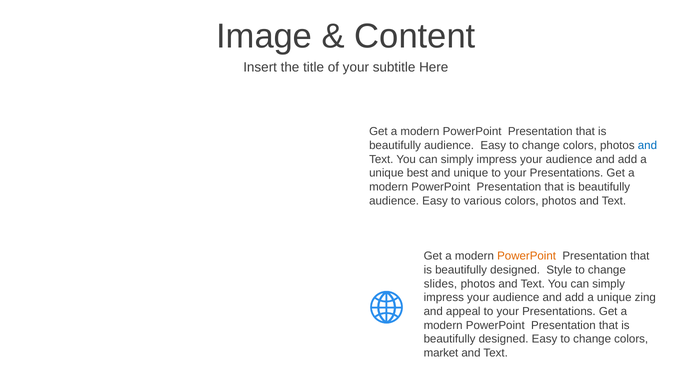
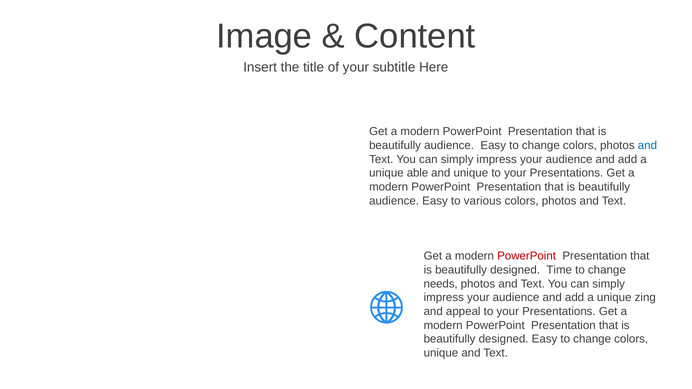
best: best -> able
PowerPoint at (527, 256) colour: orange -> red
Style: Style -> Time
slides: slides -> needs
market at (441, 353): market -> unique
